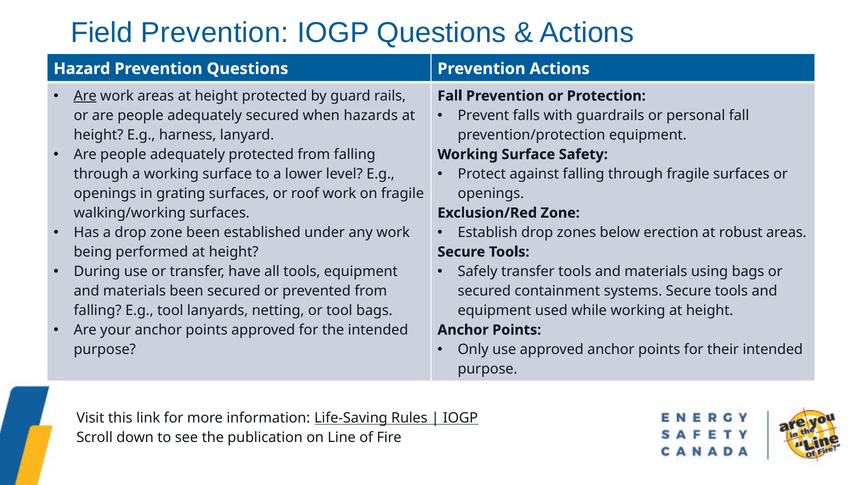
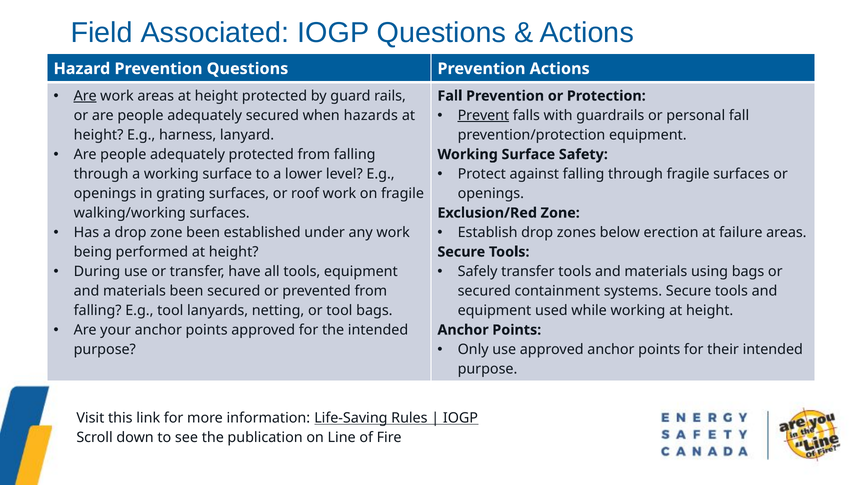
Field Prevention: Prevention -> Associated
Prevent underline: none -> present
robust: robust -> failure
